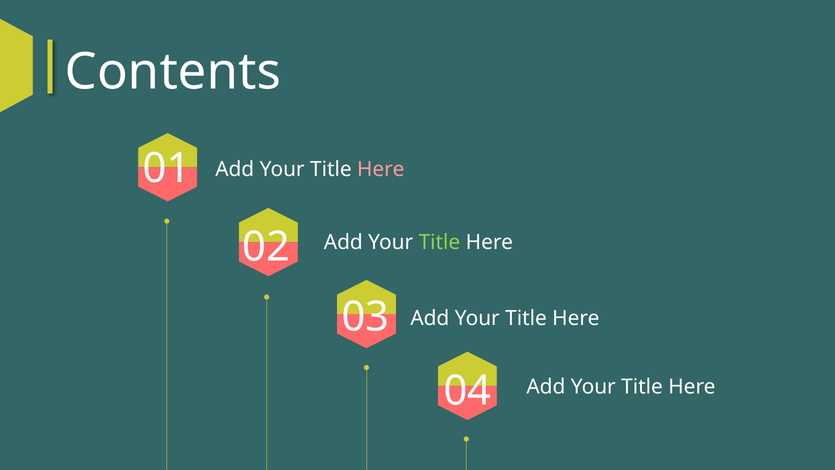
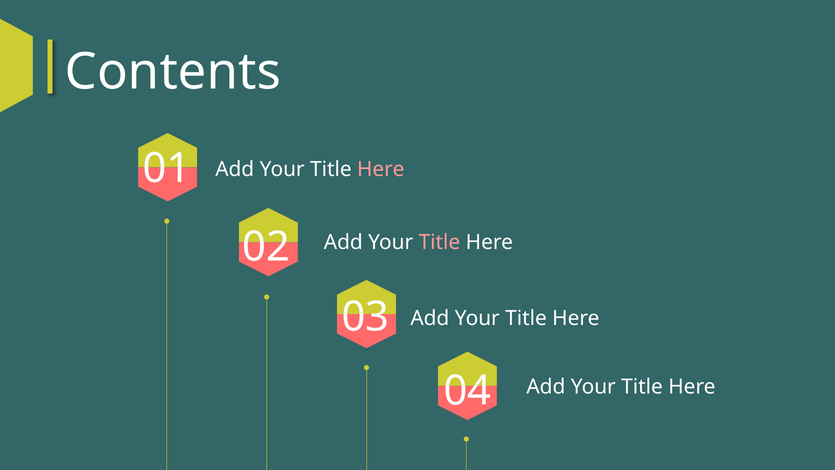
Title at (439, 242) colour: light green -> pink
